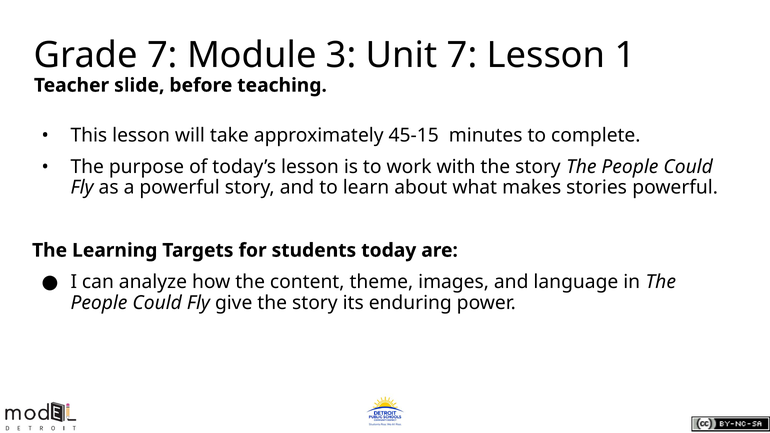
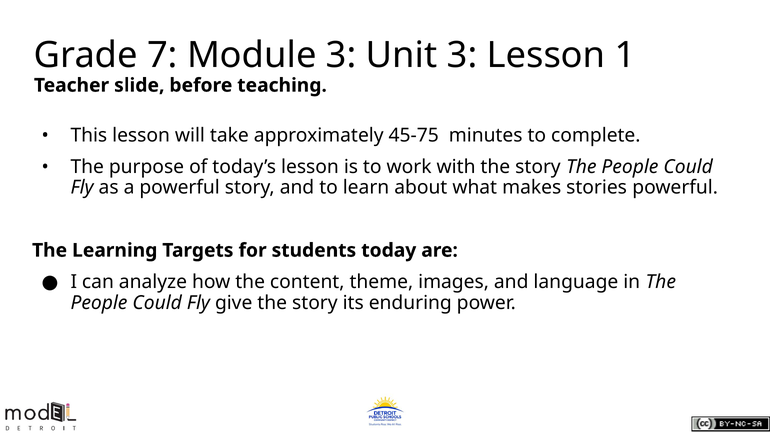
Unit 7: 7 -> 3
45-15: 45-15 -> 45-75
